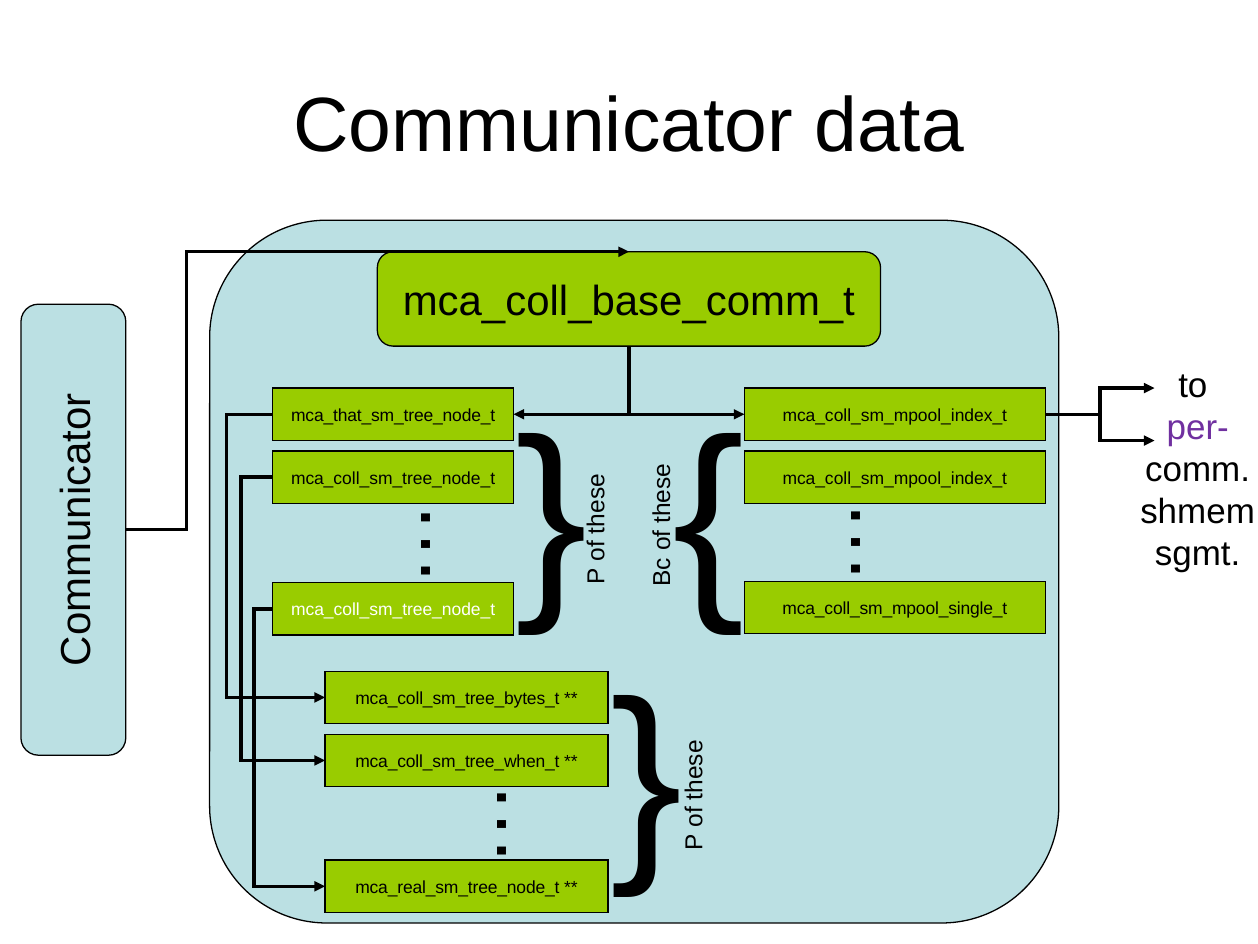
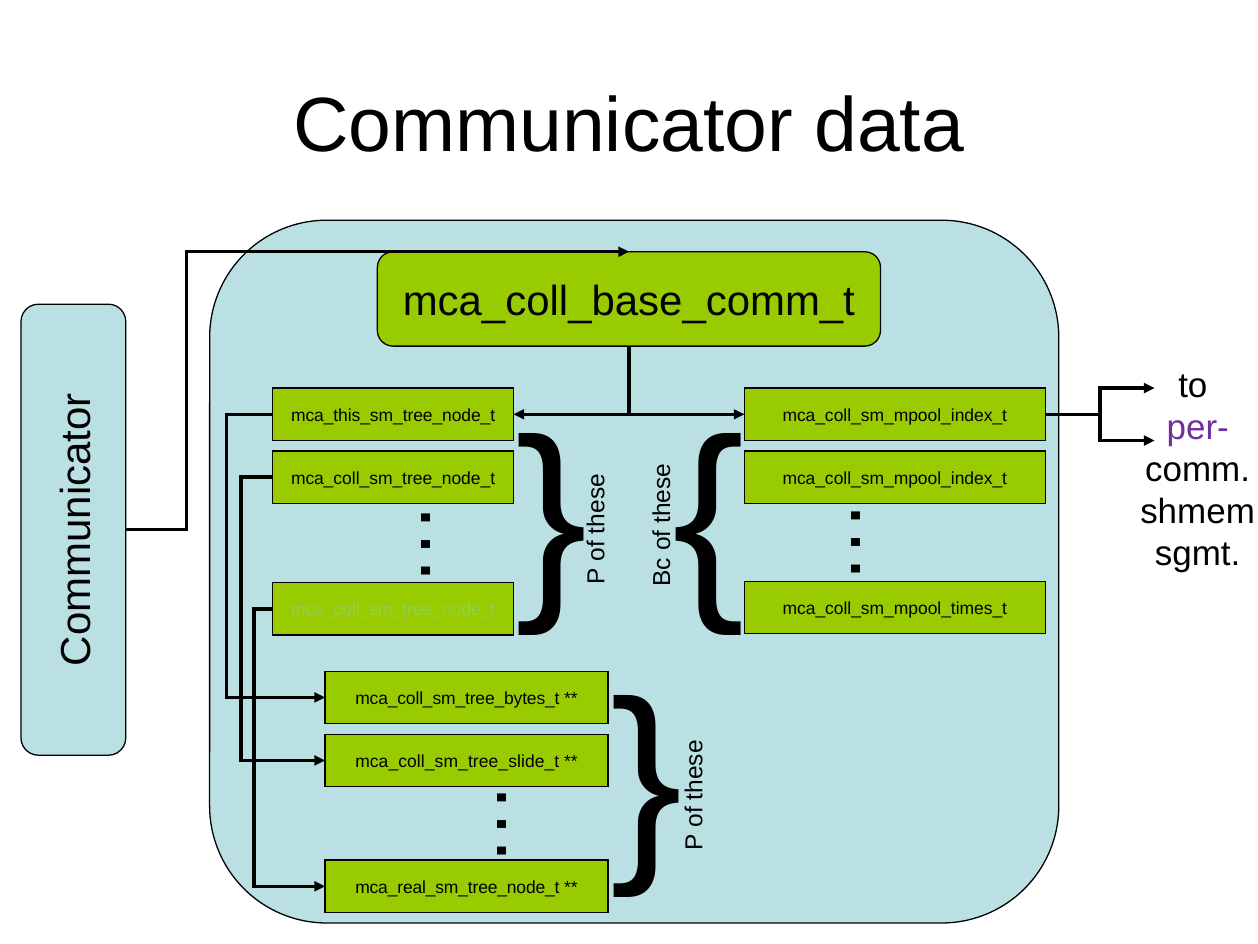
mca_that_sm_tree_node_t: mca_that_sm_tree_node_t -> mca_this_sm_tree_node_t
mca_coll_sm_mpool_single_t: mca_coll_sm_mpool_single_t -> mca_coll_sm_mpool_times_t
mca_coll_sm_tree_node_t at (393, 610) colour: white -> light green
mca_coll_sm_tree_when_t: mca_coll_sm_tree_when_t -> mca_coll_sm_tree_slide_t
